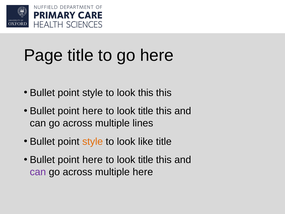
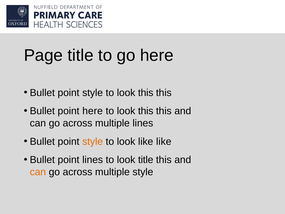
title at (146, 111): title -> this
like title: title -> like
here at (93, 160): here -> lines
can at (38, 172) colour: purple -> orange
multiple here: here -> style
